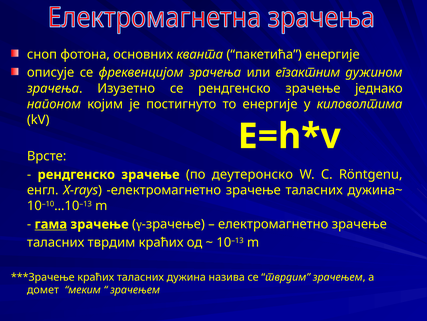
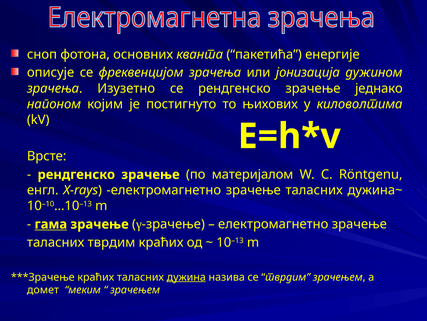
егзактним: егзактним -> јонизација
то енергије: енергије -> њихових
деутеронско: деутеронско -> материјалом
дужина underline: none -> present
